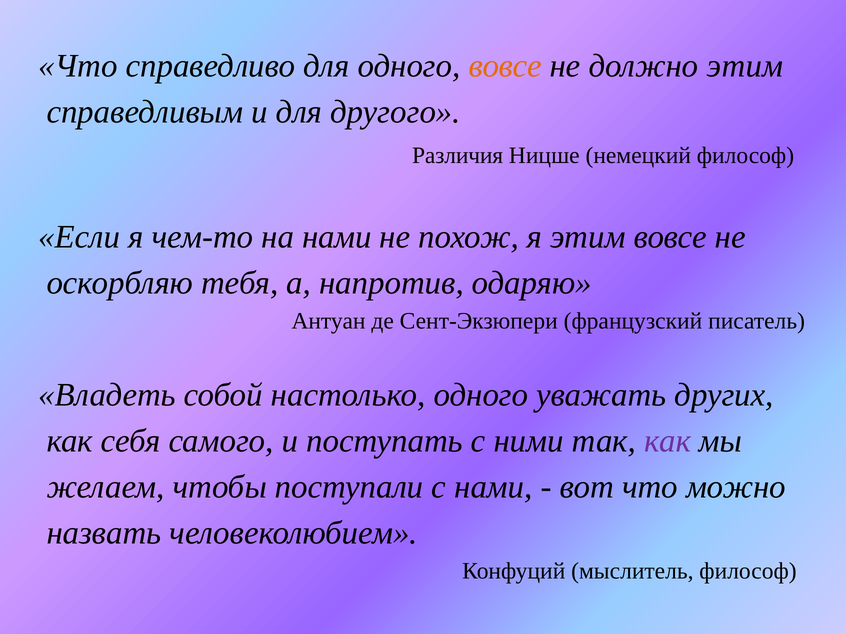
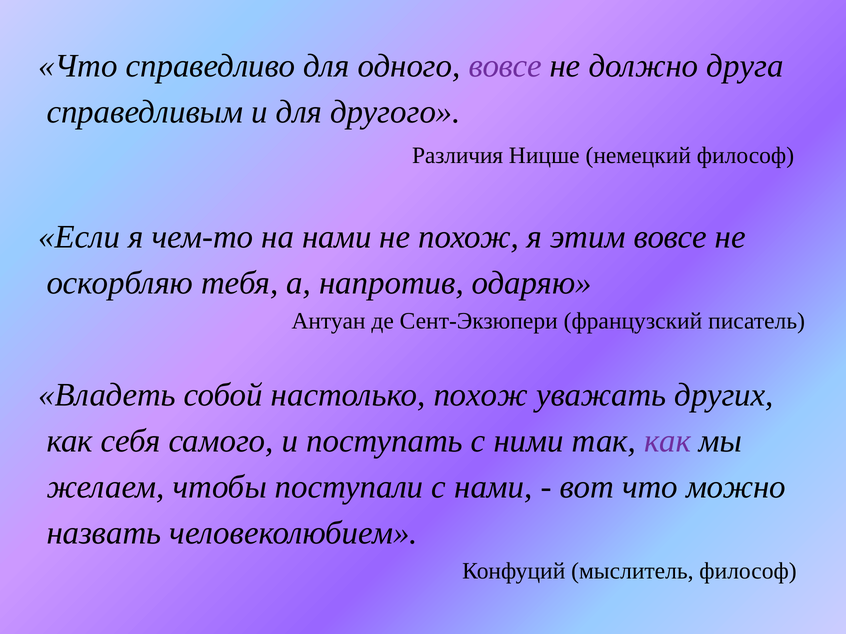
вовсе at (505, 66) colour: orange -> purple
должно этим: этим -> друга
настолько одного: одного -> похож
